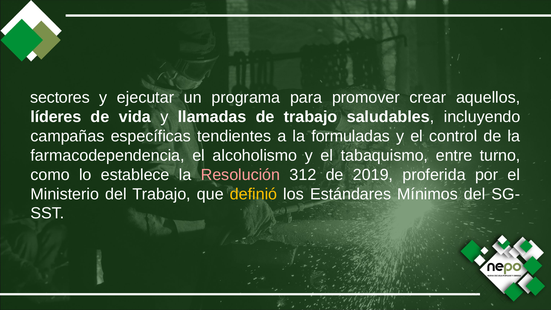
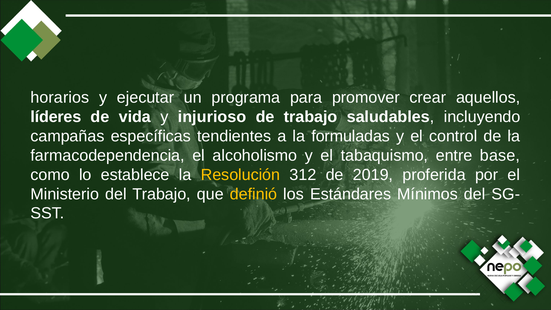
sectores: sectores -> horarios
llamadas: llamadas -> injurioso
turno: turno -> base
Resolución colour: pink -> yellow
